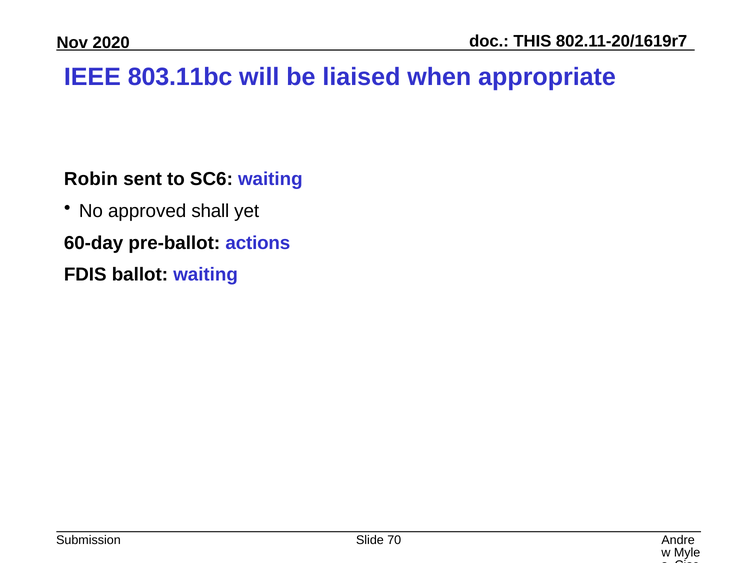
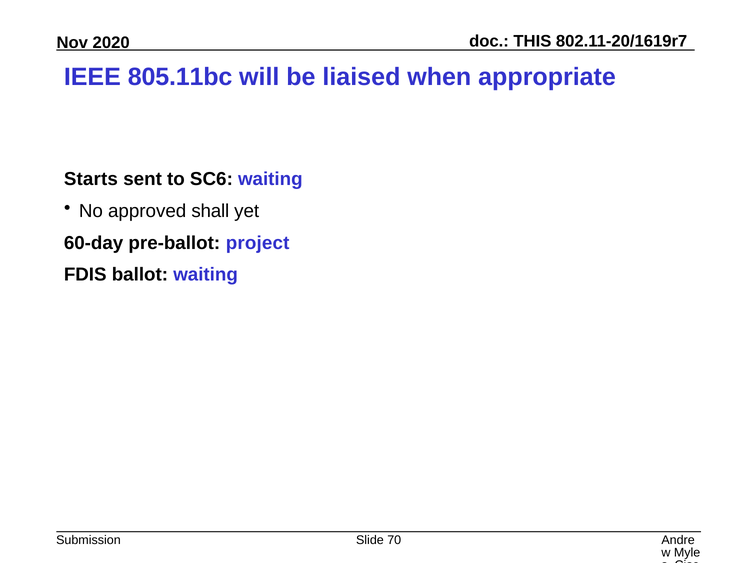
803.11bc: 803.11bc -> 805.11bc
Robin: Robin -> Starts
actions: actions -> project
